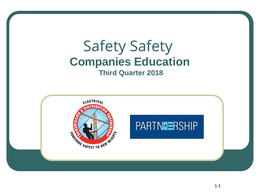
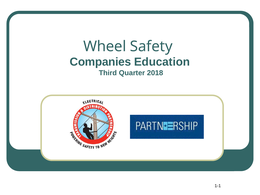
Safety at (105, 46): Safety -> Wheel
